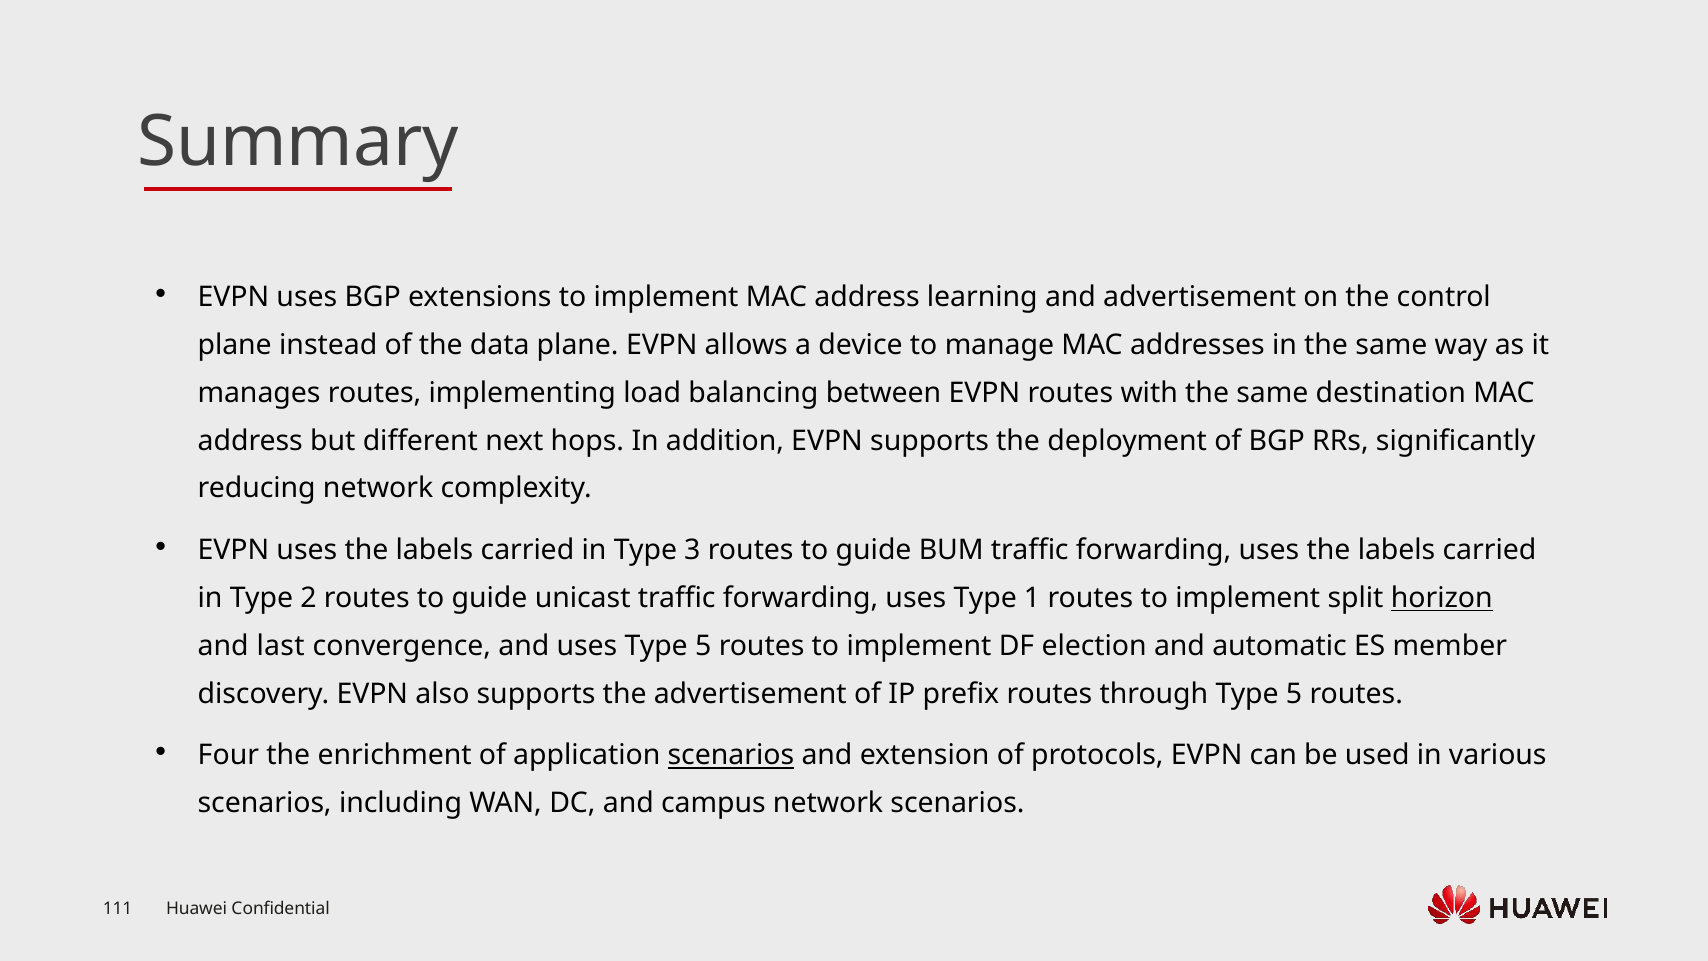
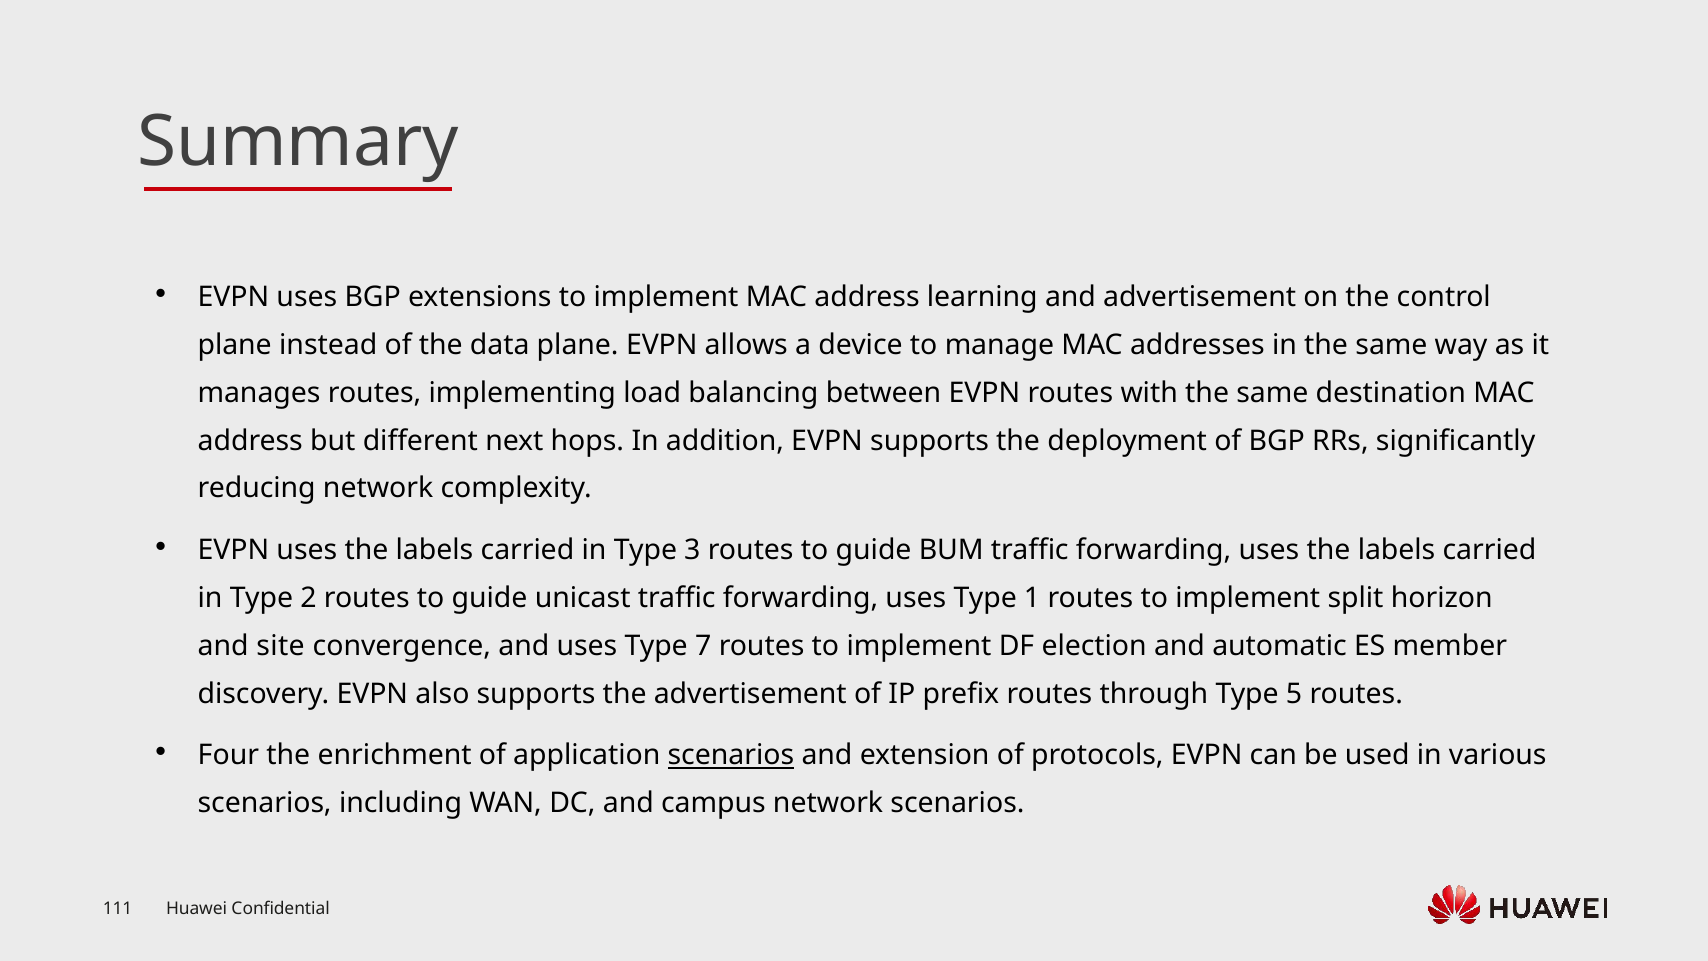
horizon underline: present -> none
last: last -> site
uses Type 5: 5 -> 7
